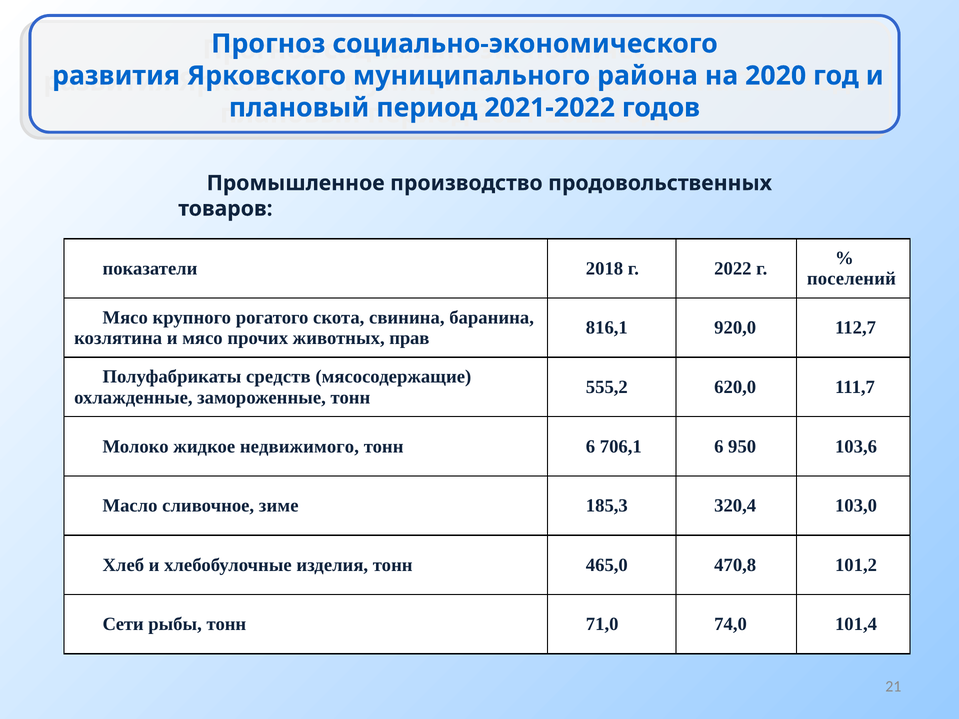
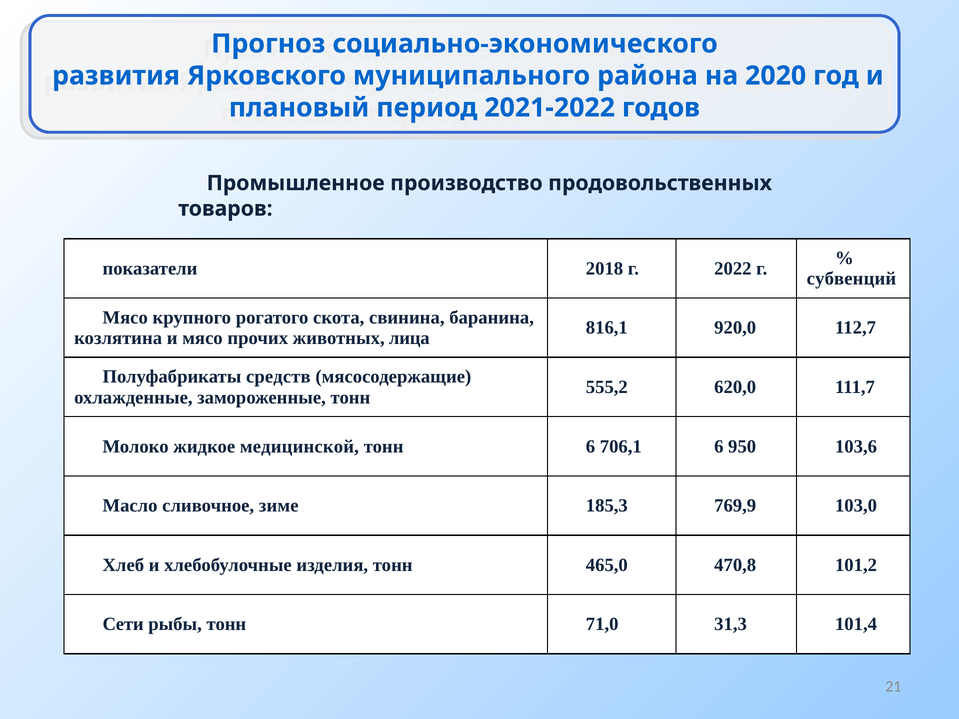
поселений: поселений -> субвенций
прав: прав -> лица
недвижимого: недвижимого -> медицинской
320,4: 320,4 -> 769,9
74,0: 74,0 -> 31,3
